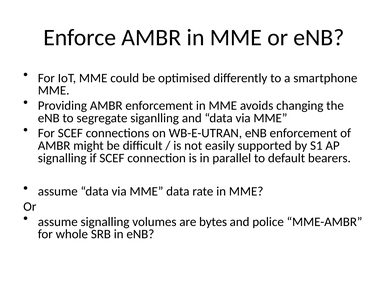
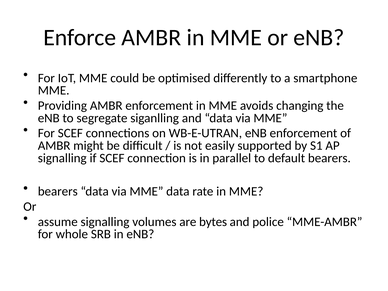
assume at (58, 191): assume -> bearers
